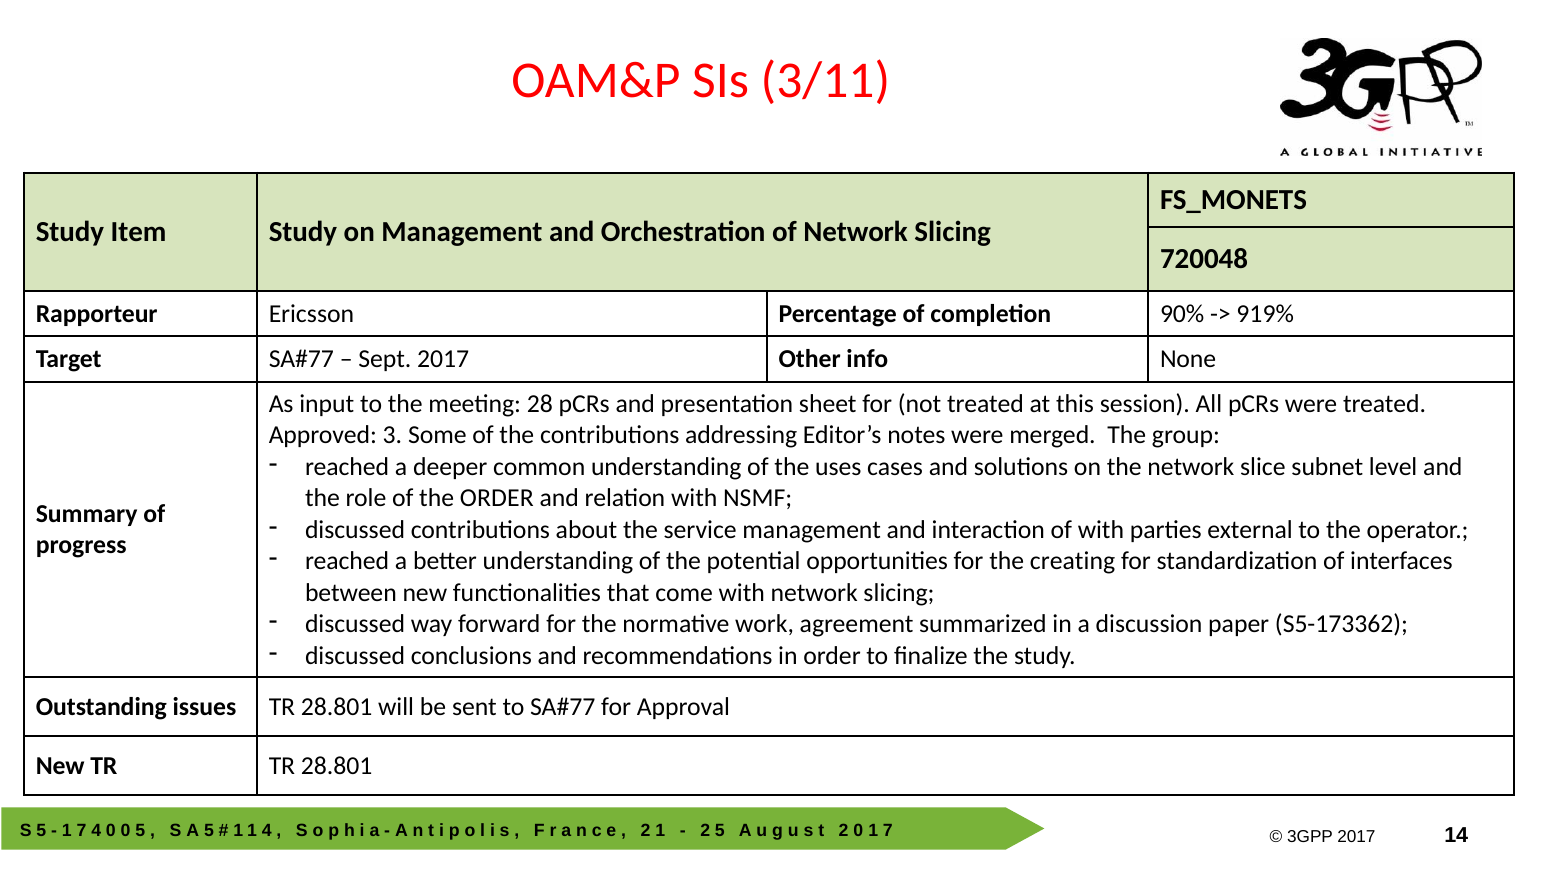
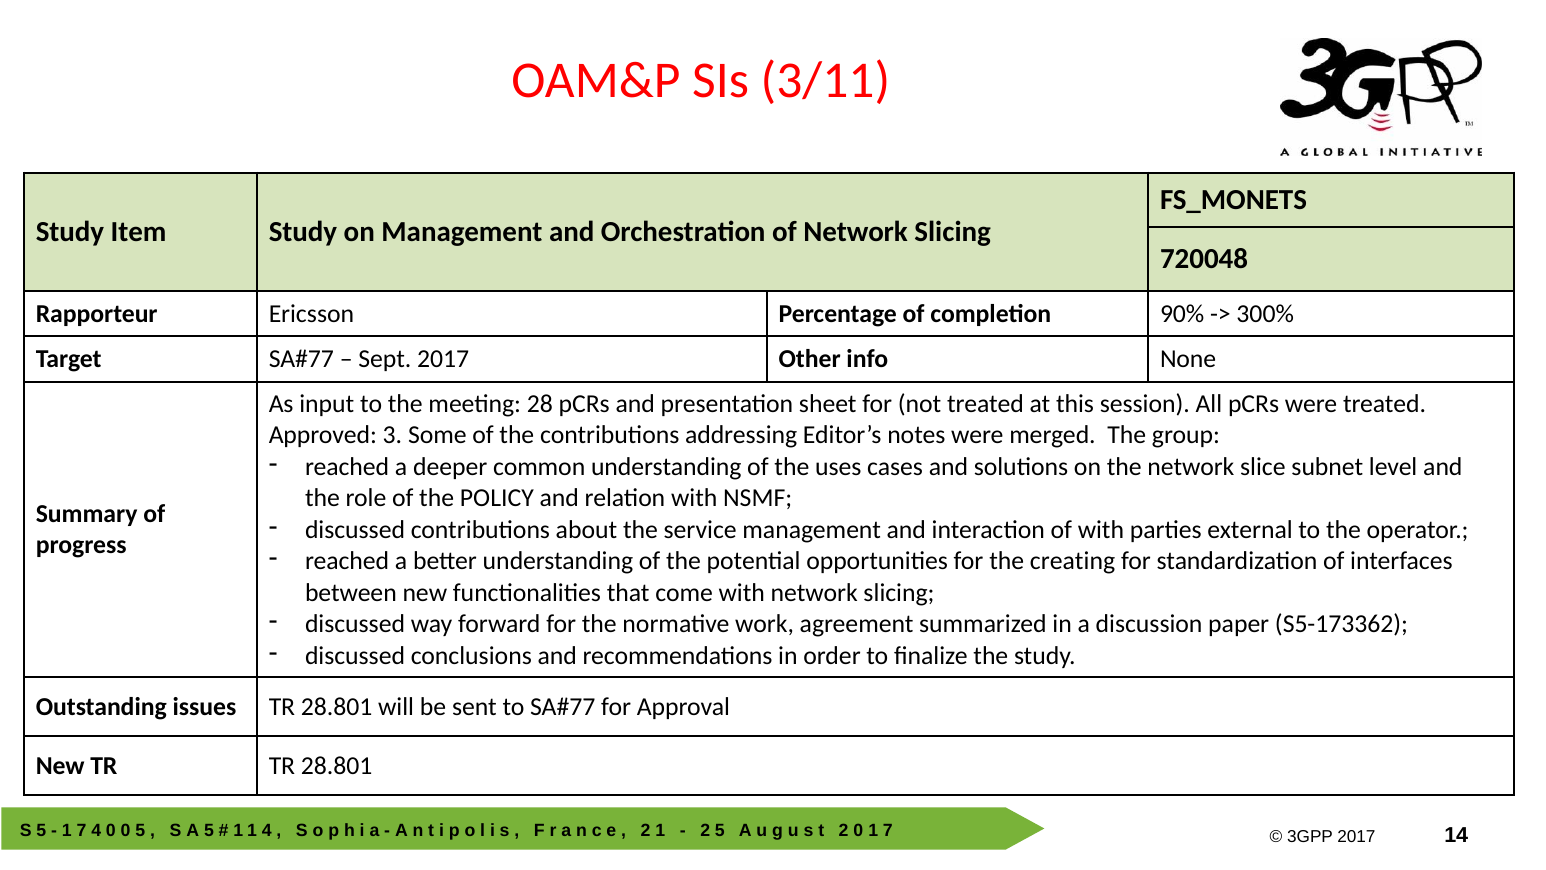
919%: 919% -> 300%
the ORDER: ORDER -> POLICY
